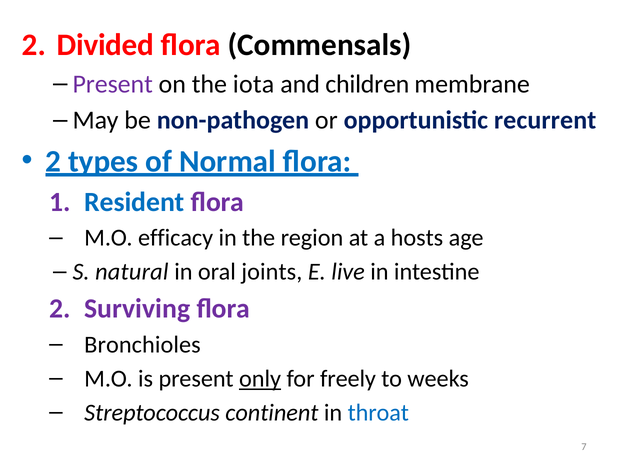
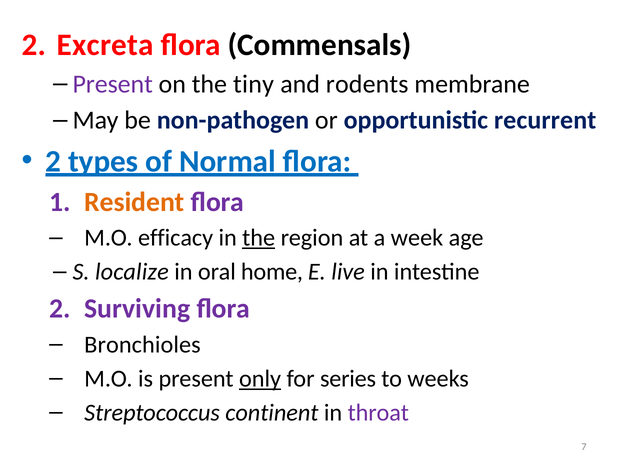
Divided: Divided -> Excreta
iota: iota -> tiny
children: children -> rodents
Resident colour: blue -> orange
the at (259, 238) underline: none -> present
hosts: hosts -> week
natural: natural -> localize
joints: joints -> home
freely: freely -> series
throat colour: blue -> purple
